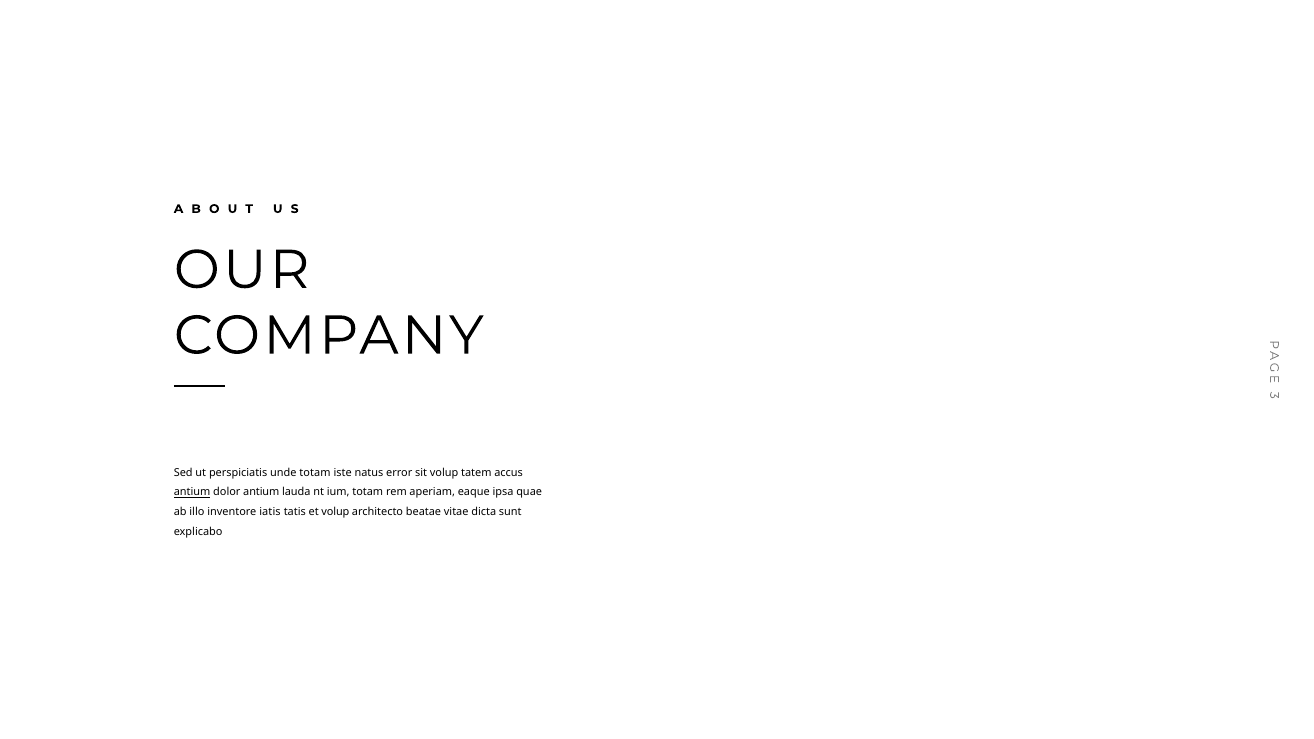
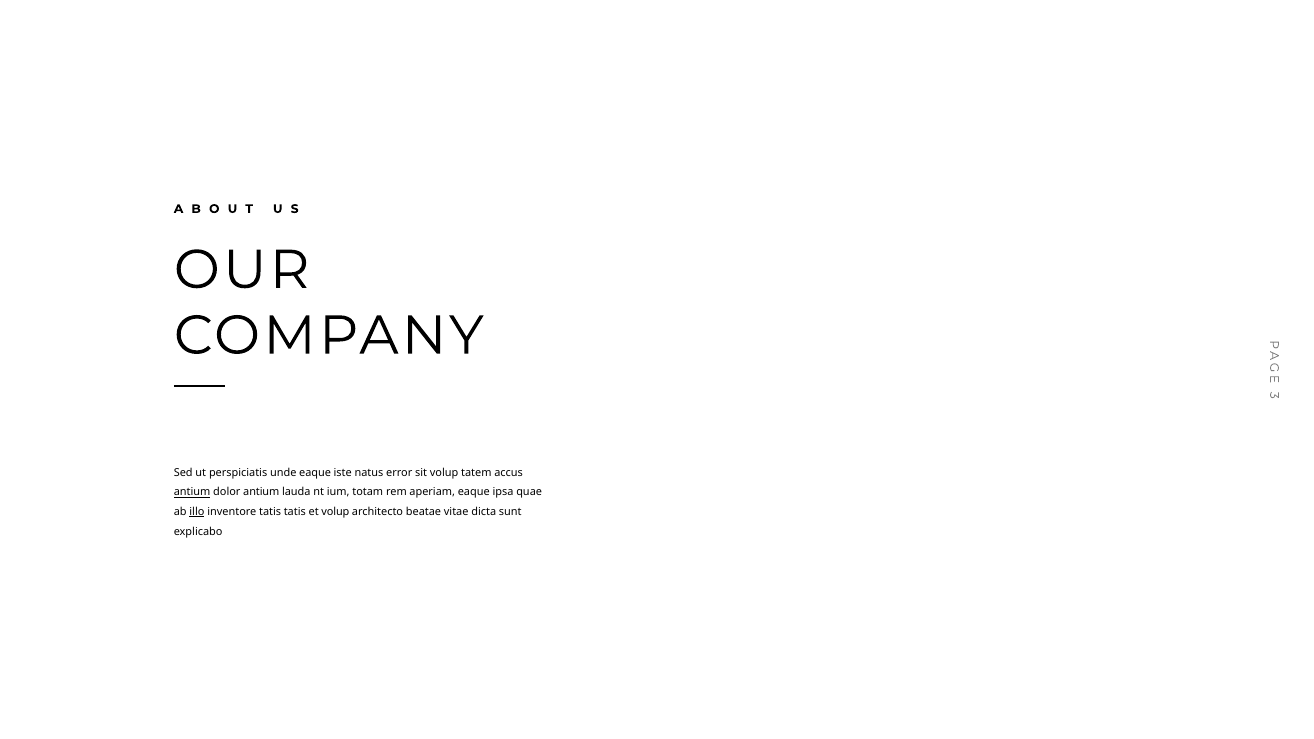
unde totam: totam -> eaque
illo underline: none -> present
inventore iatis: iatis -> tatis
